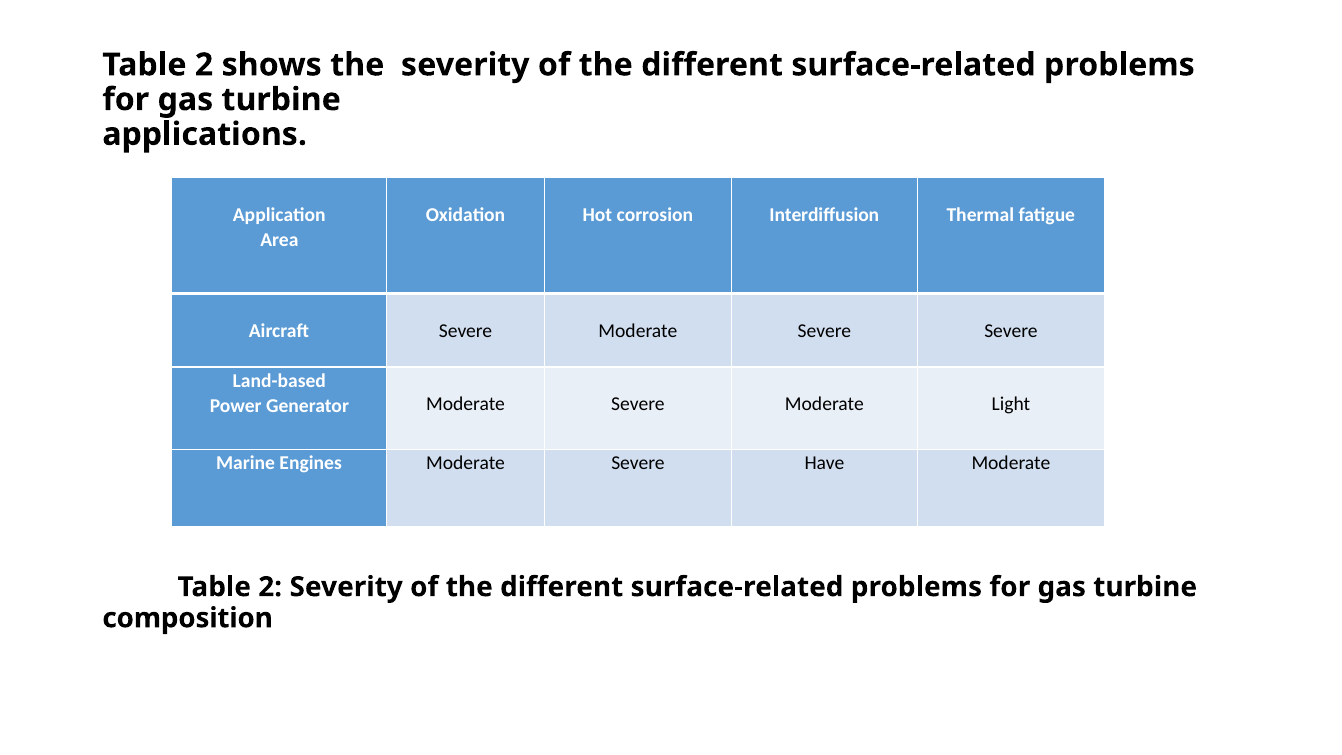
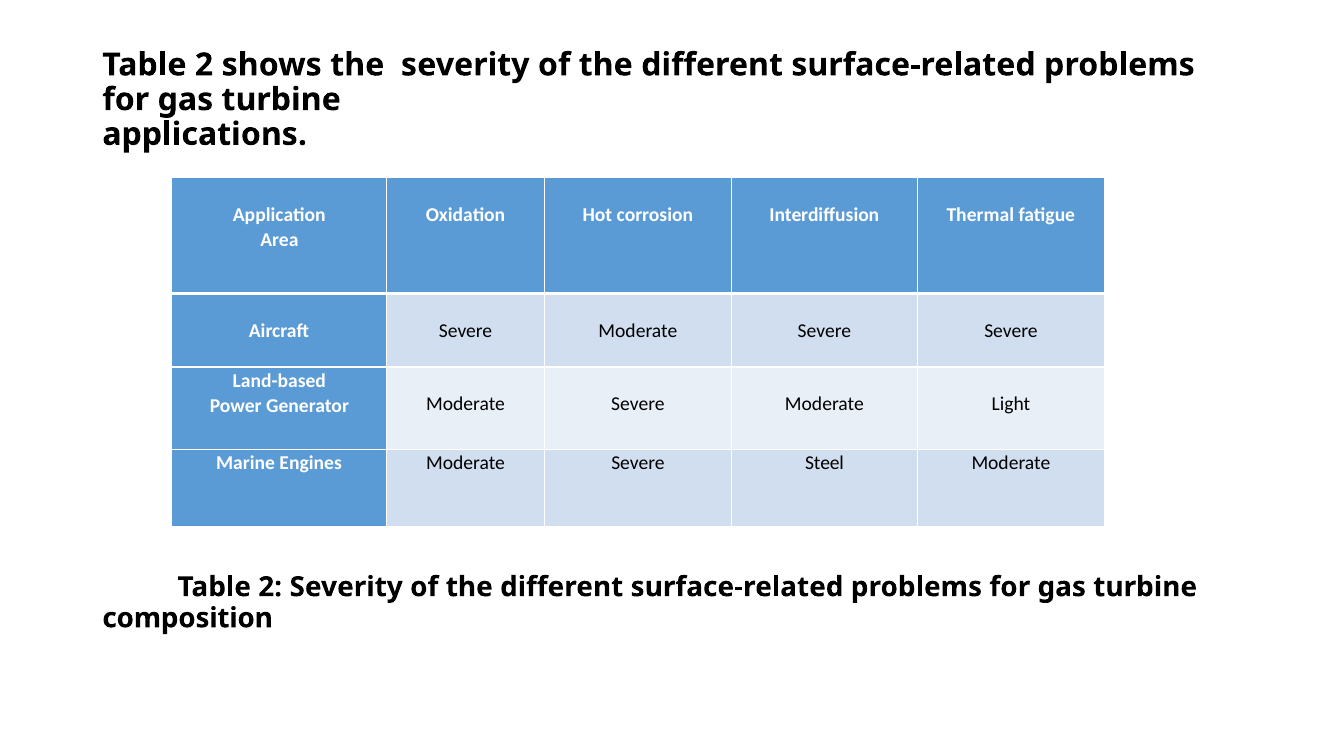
Have: Have -> Steel
